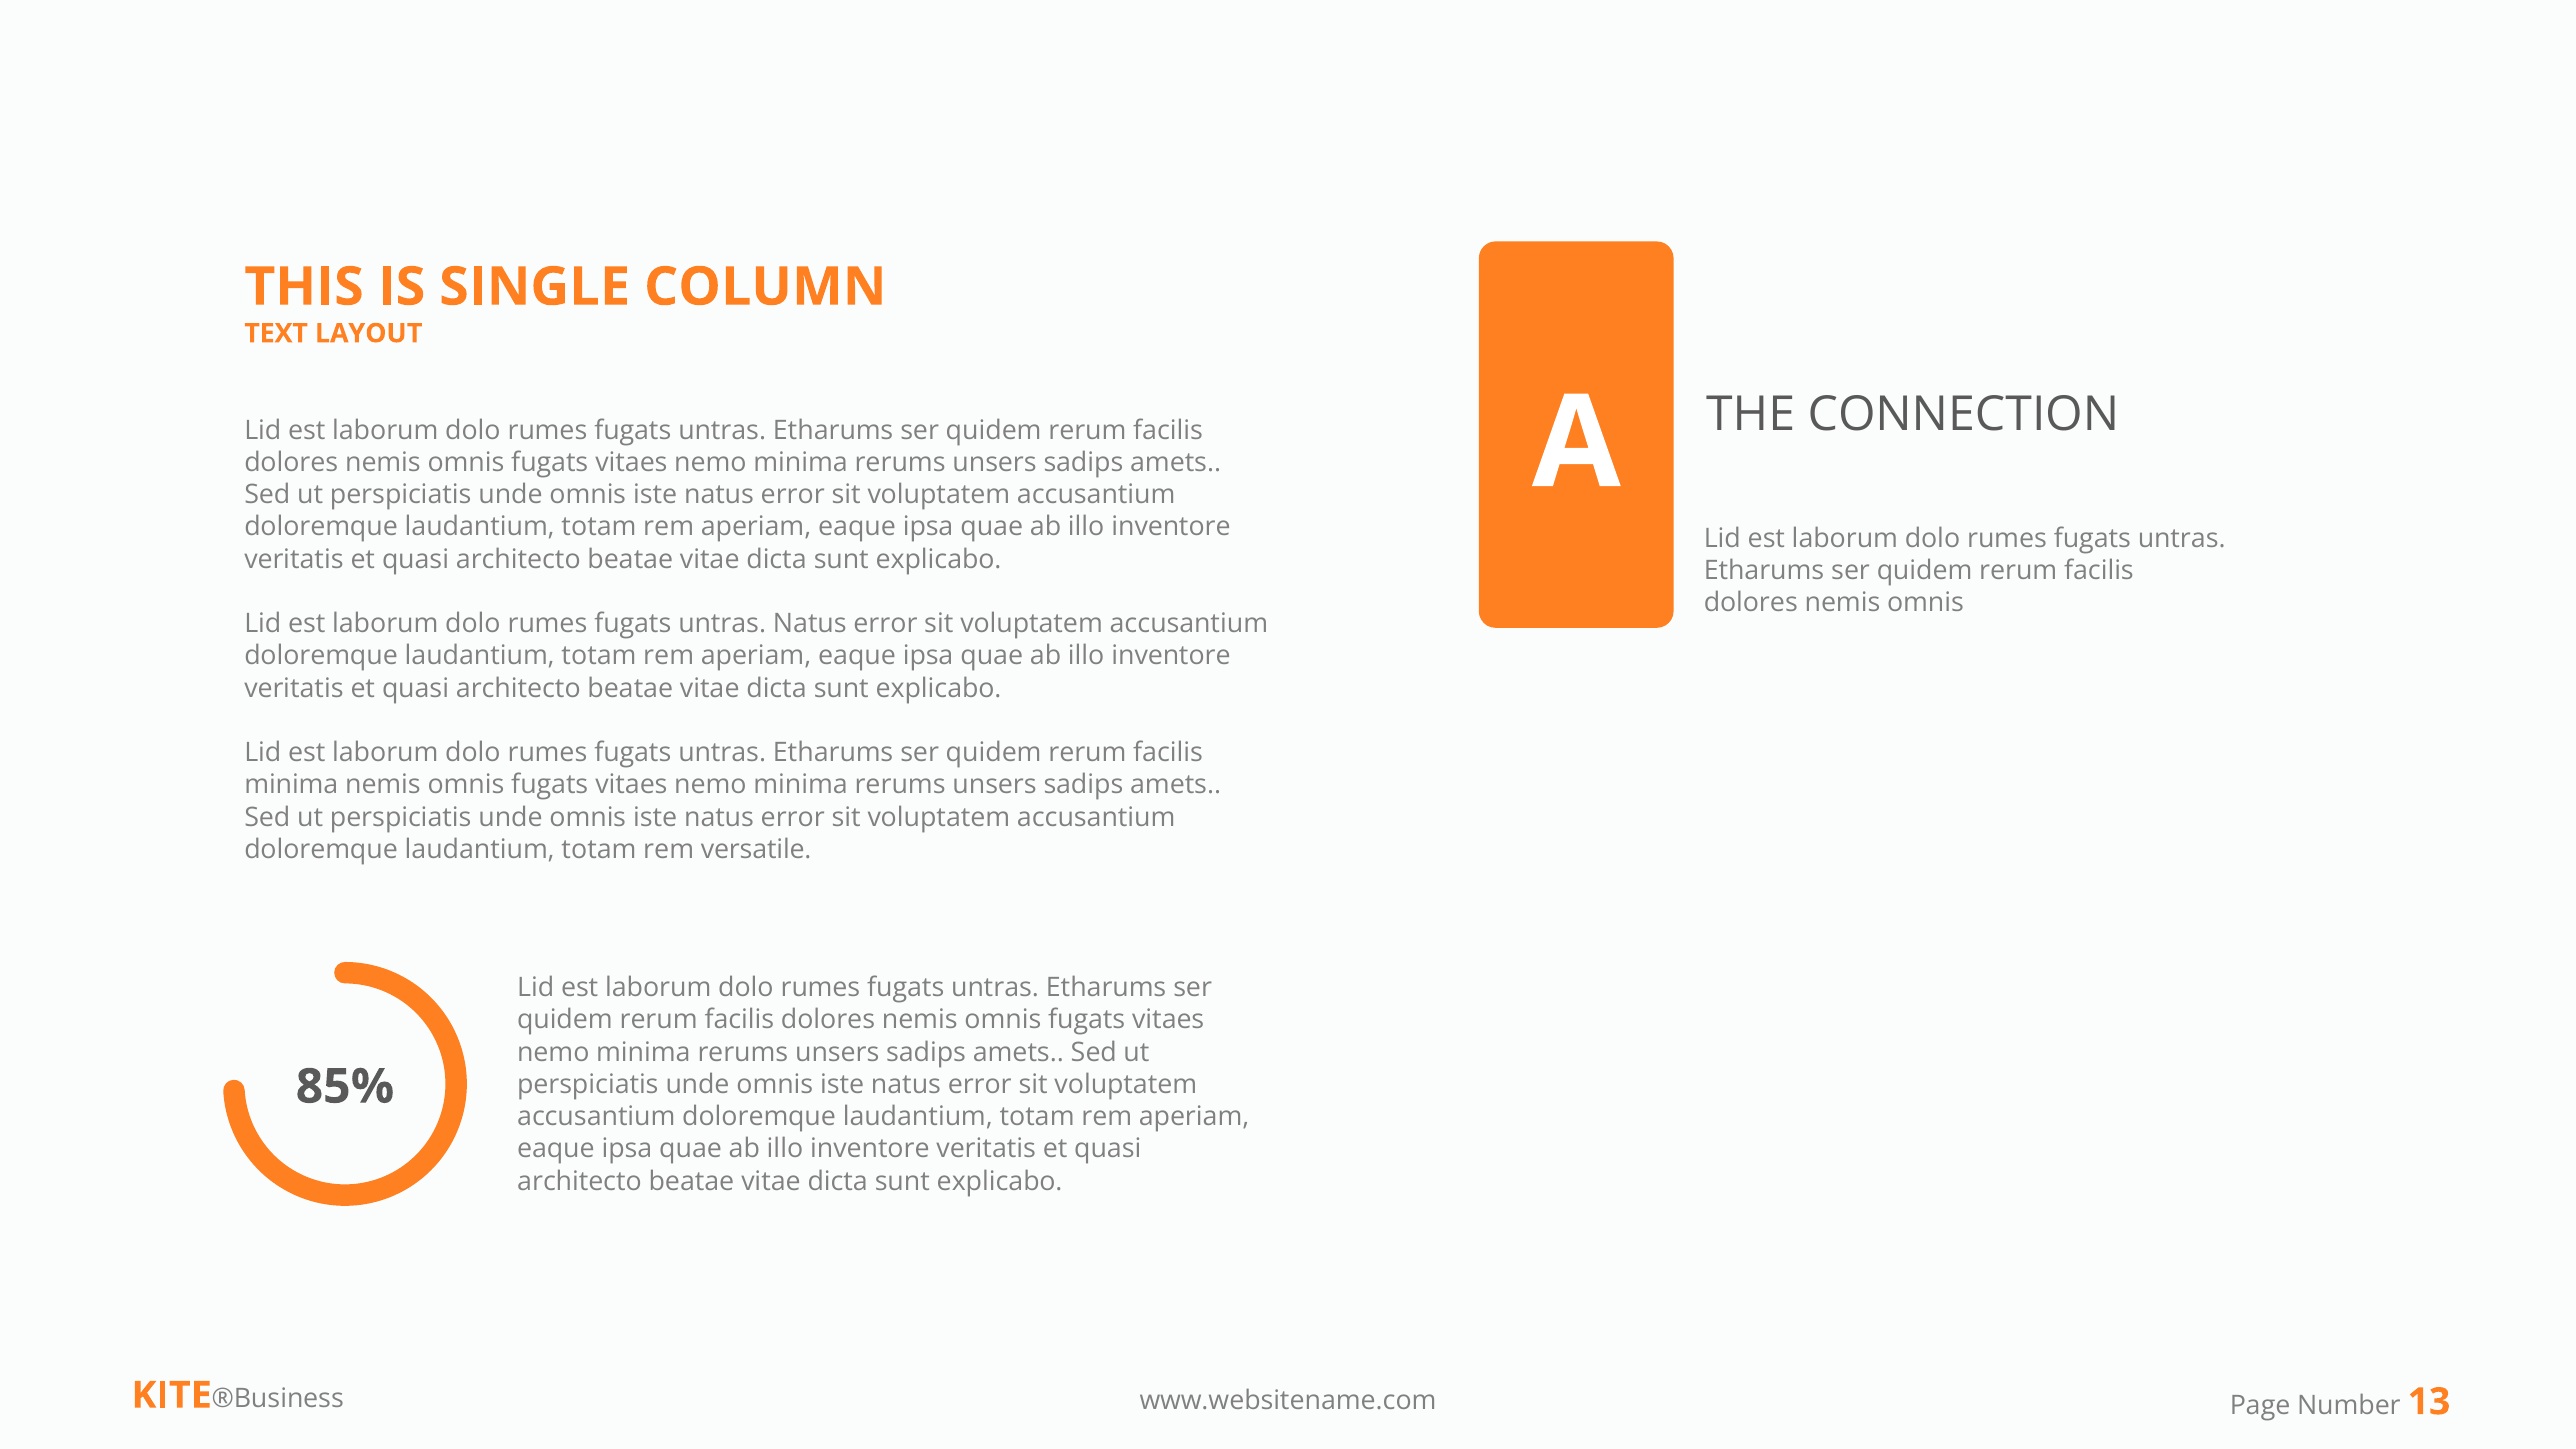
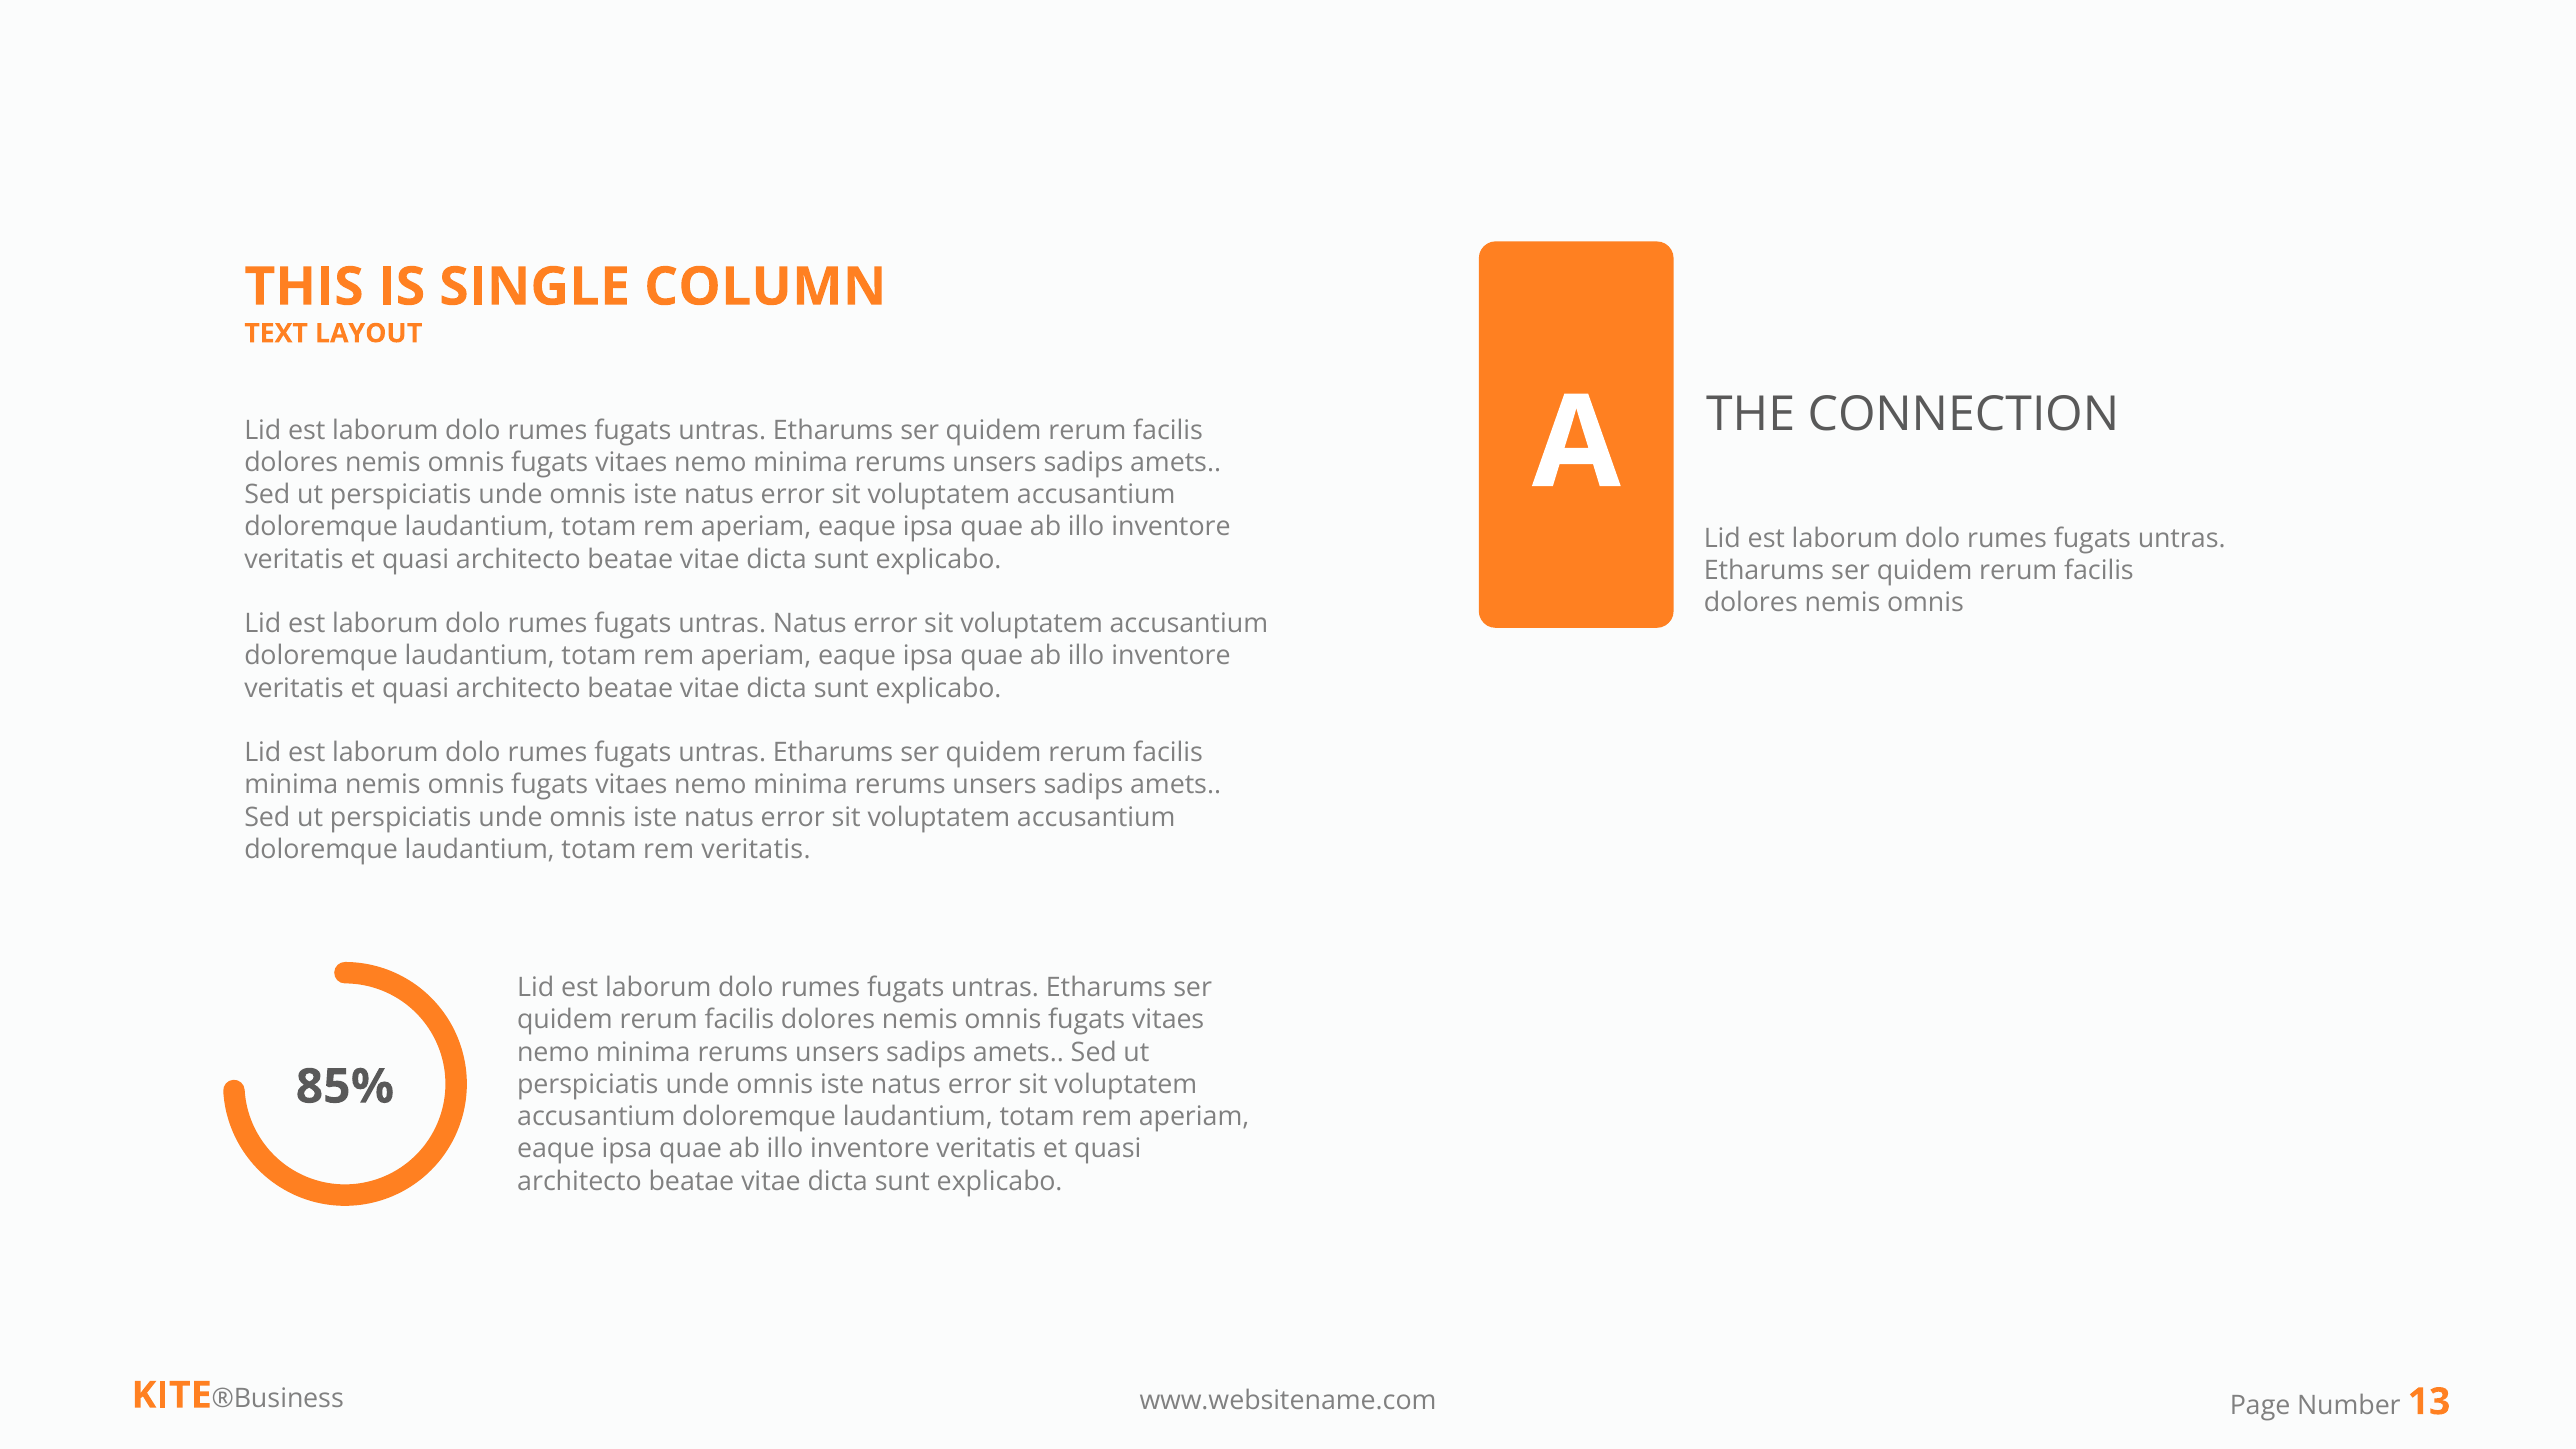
rem versatile: versatile -> veritatis
